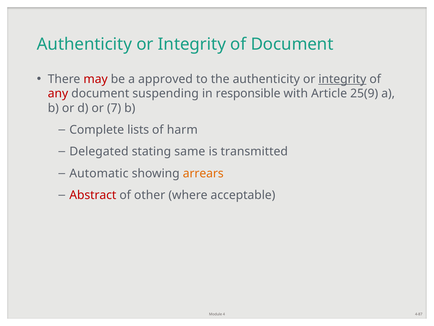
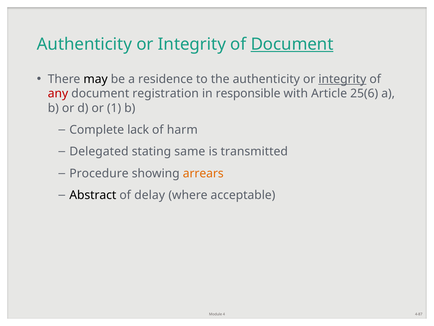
Document at (292, 44) underline: none -> present
may colour: red -> black
approved: approved -> residence
suspending: suspending -> registration
25(9: 25(9 -> 25(6
7: 7 -> 1
lists: lists -> lack
Automatic: Automatic -> Procedure
Abstract colour: red -> black
other: other -> delay
